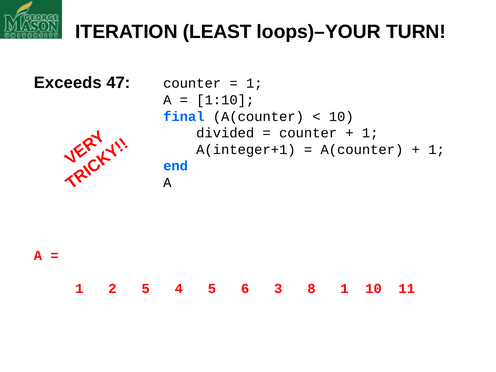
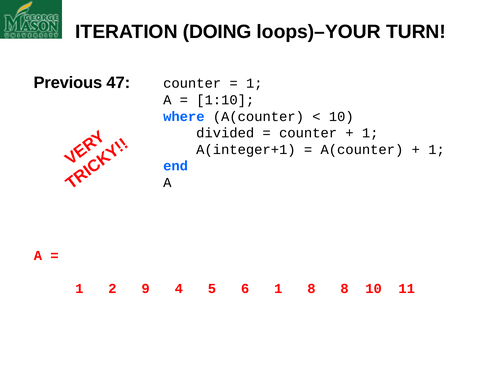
LEAST: LEAST -> DOING
Exceeds: Exceeds -> Previous
final: final -> where
2 5: 5 -> 9
6 3: 3 -> 1
8 1: 1 -> 8
